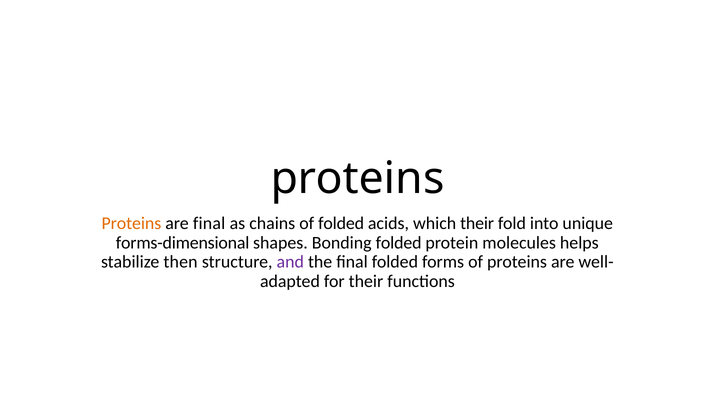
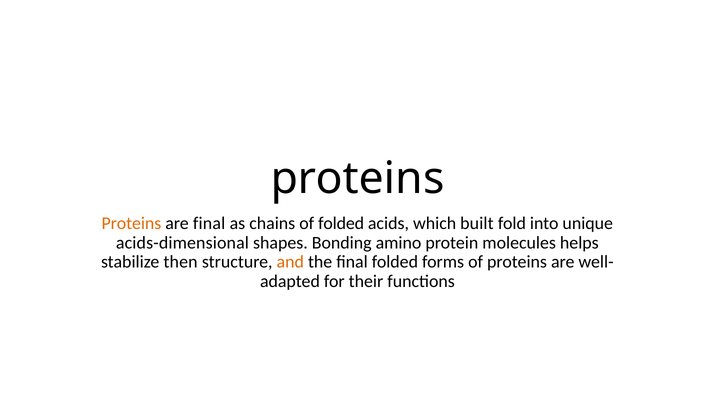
which their: their -> built
forms-dimensional: forms-dimensional -> acids-dimensional
Bonding folded: folded -> amino
and colour: purple -> orange
